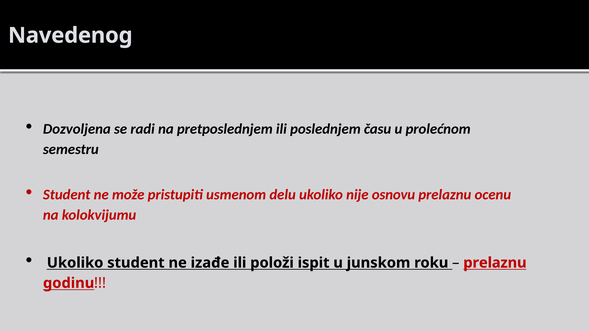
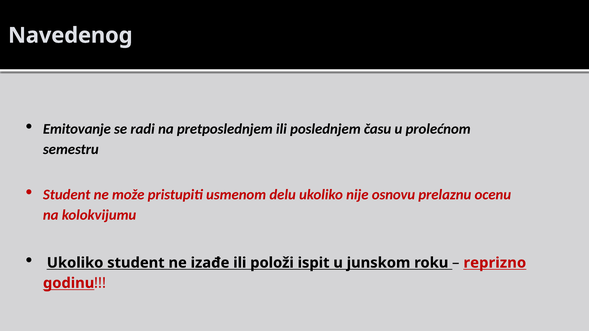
Dozvoljena: Dozvoljena -> Emitovanje
prelaznu at (495, 263): prelaznu -> reprizno
